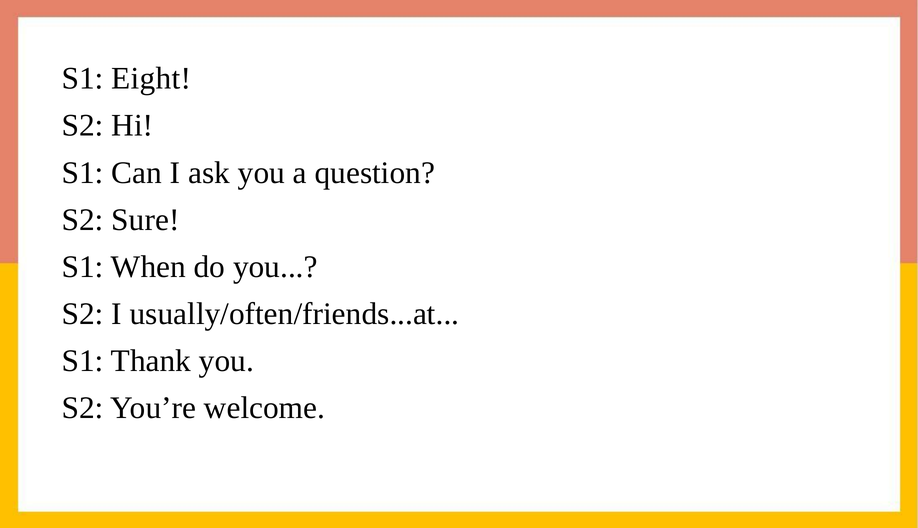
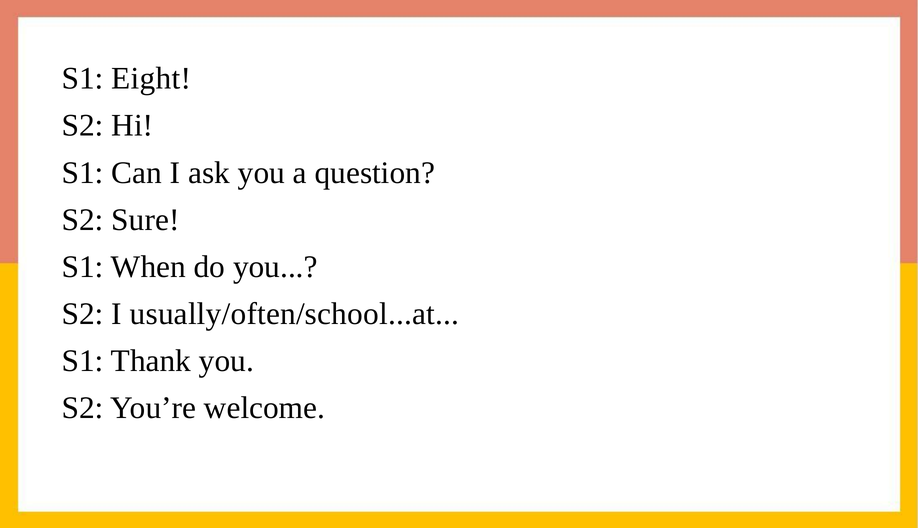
usually/often/friends...at: usually/often/friends...at -> usually/often/school...at
